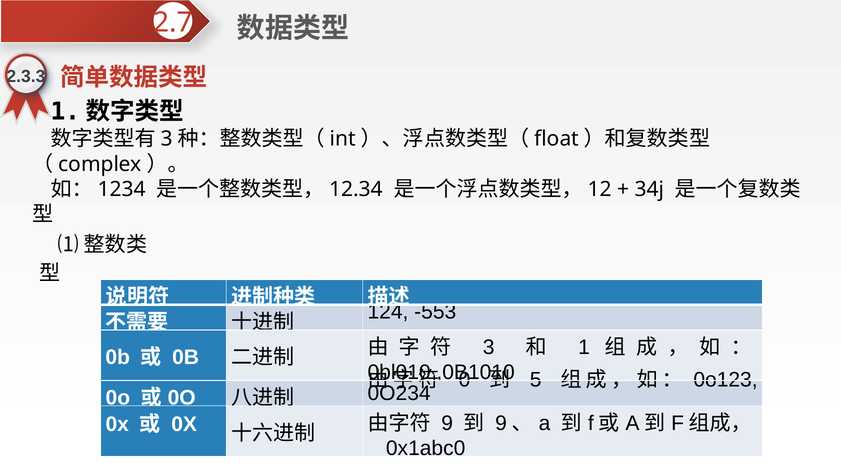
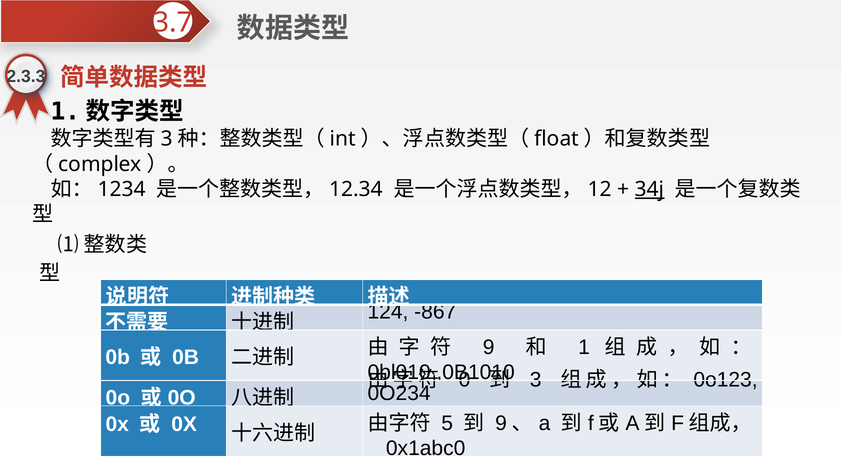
2.7: 2.7 -> 3.7
34j underline: none -> present
-553: -553 -> -867
3 at (489, 347): 3 -> 9
5 at (536, 380): 5 -> 3
9: 9 -> 5
